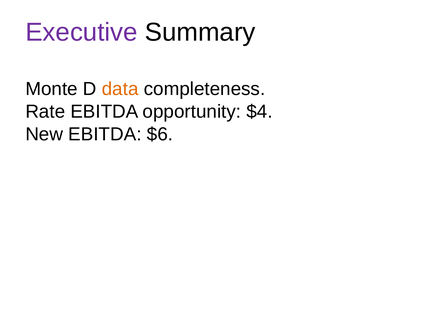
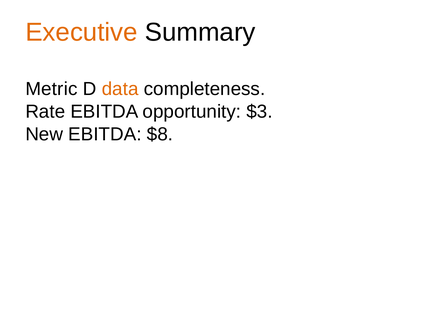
Executive colour: purple -> orange
Monte: Monte -> Metric
$4: $4 -> $3
$6: $6 -> $8
